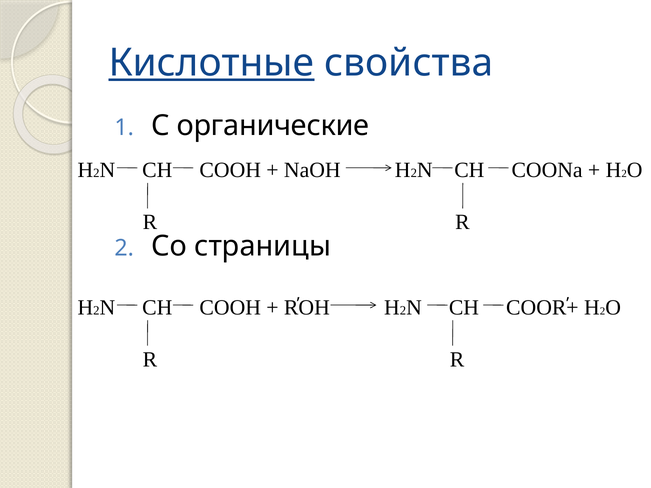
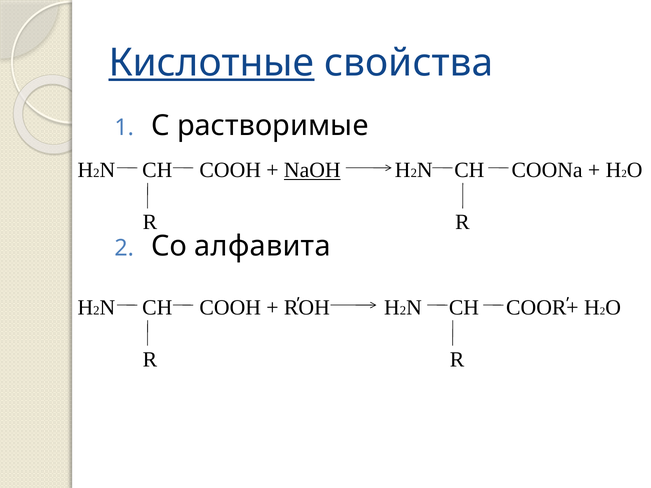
органические: органические -> растворимые
NaOH underline: none -> present
страницы: страницы -> алфавита
